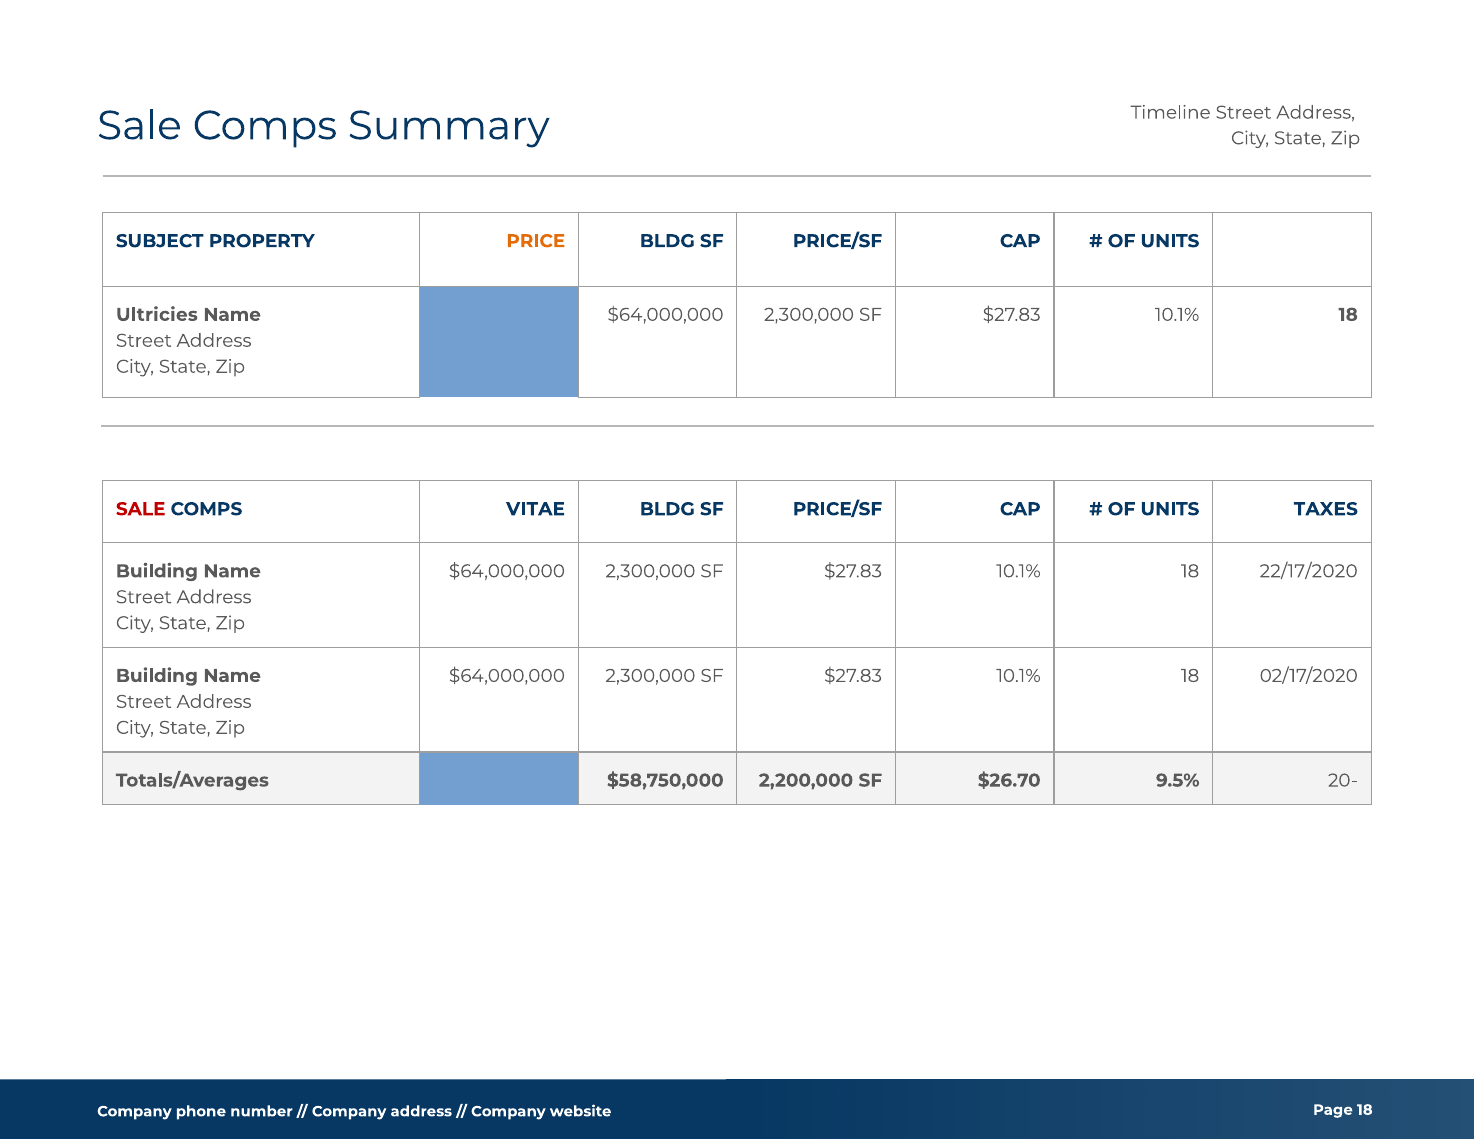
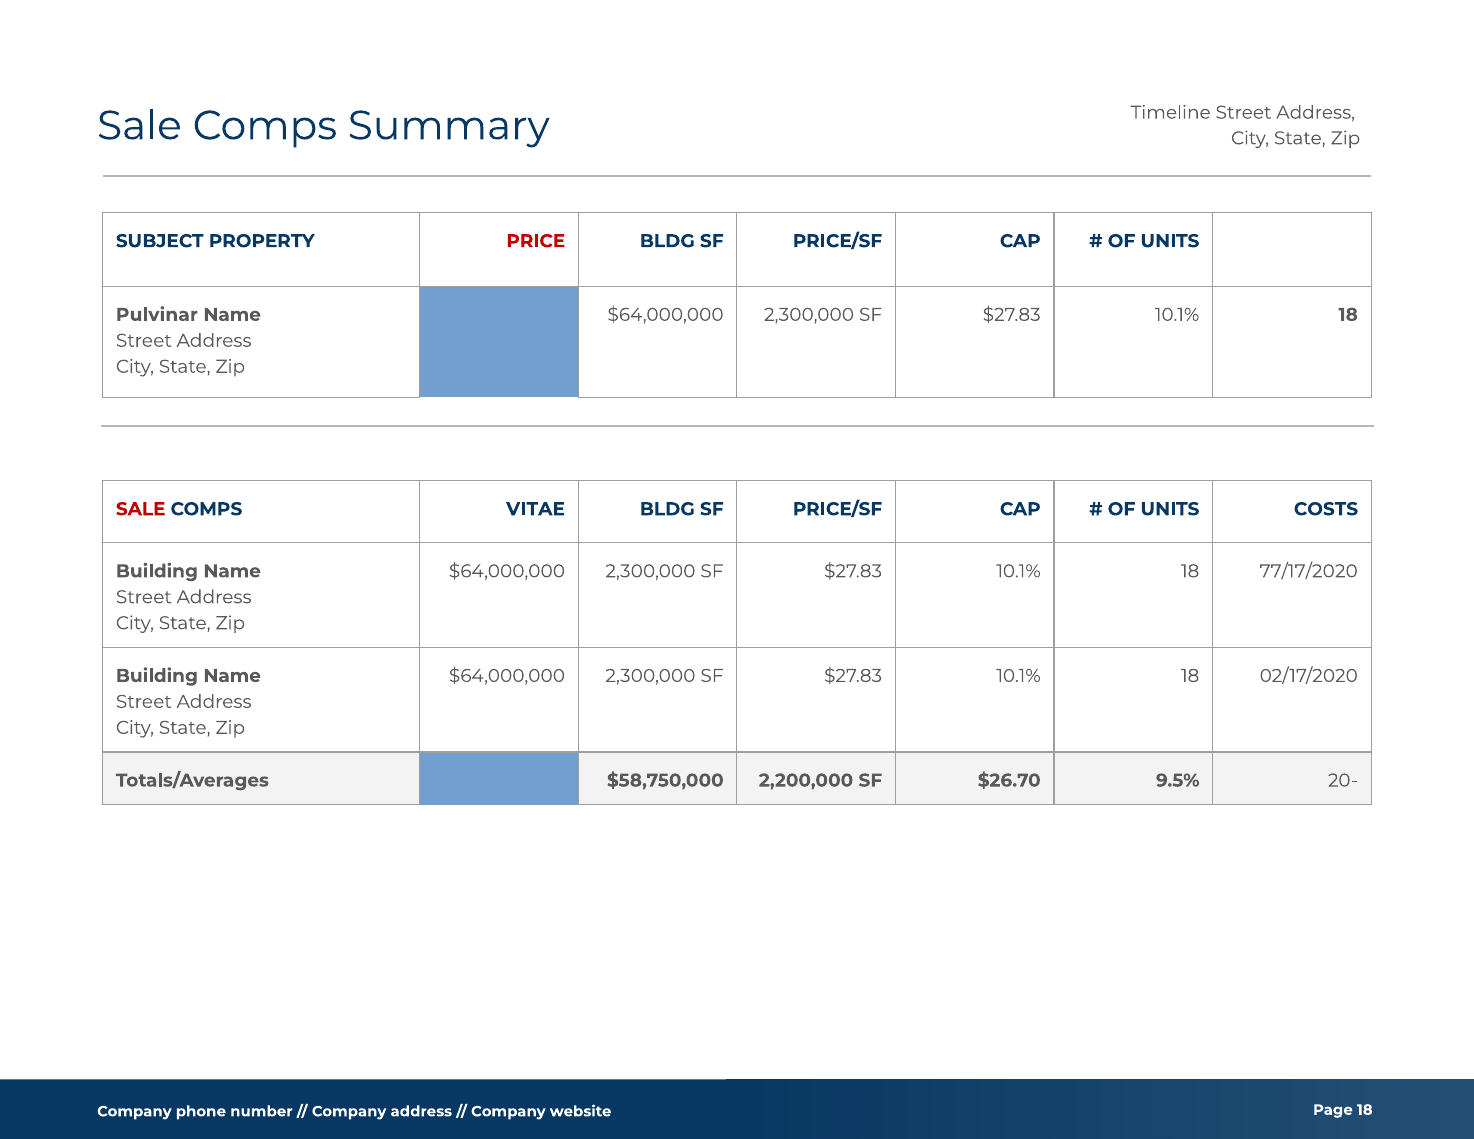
PRICE colour: orange -> red
Ultricies: Ultricies -> Pulvinar
TAXES: TAXES -> COSTS
22/17/2020: 22/17/2020 -> 77/17/2020
